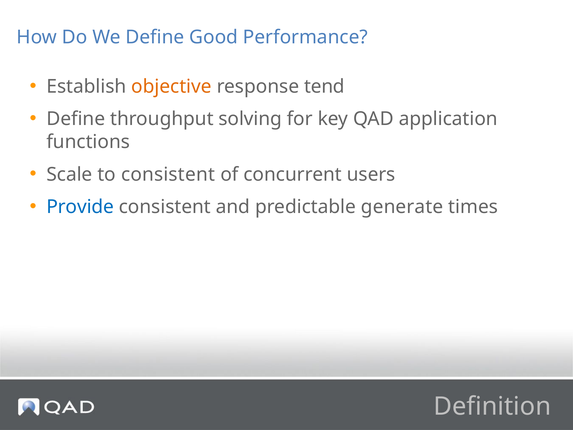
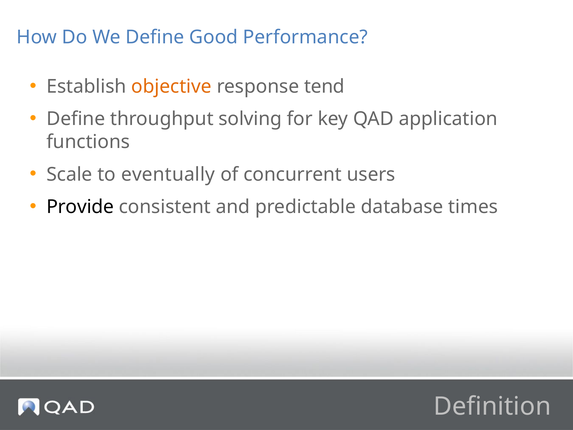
to consistent: consistent -> eventually
Provide colour: blue -> black
generate: generate -> database
